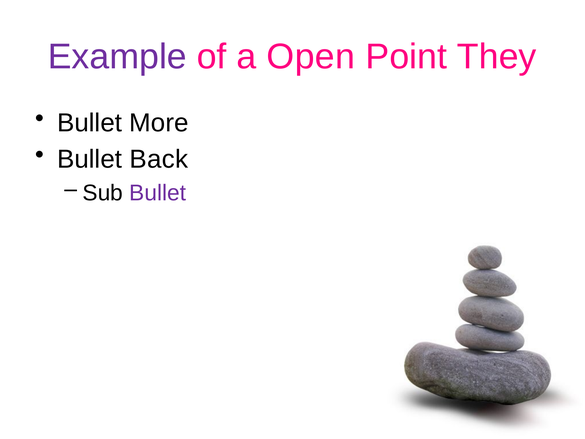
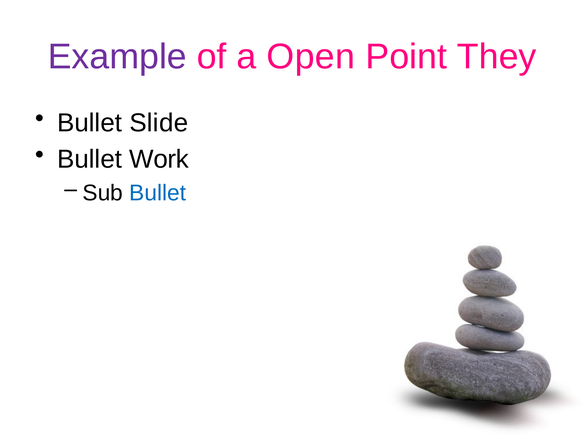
More: More -> Slide
Back: Back -> Work
Bullet at (158, 193) colour: purple -> blue
